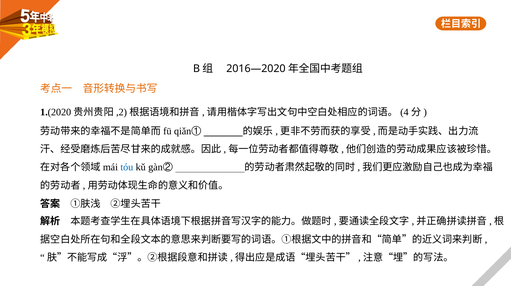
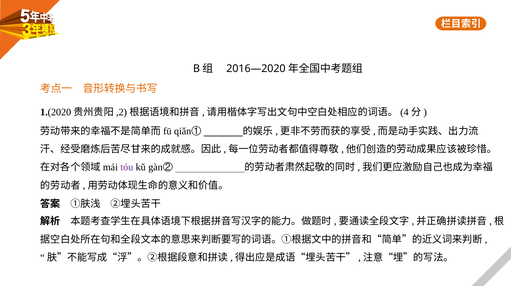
tóu colour: blue -> purple
